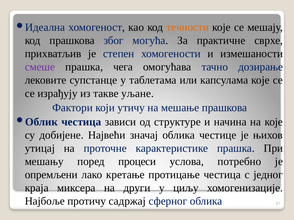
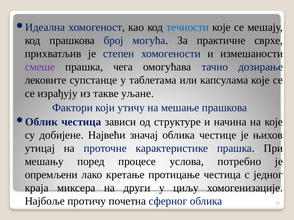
течности colour: orange -> blue
због: због -> број
процеси: процеси -> процесе
садржај: садржај -> почетна
